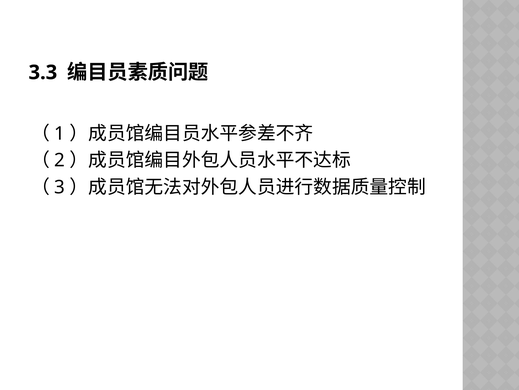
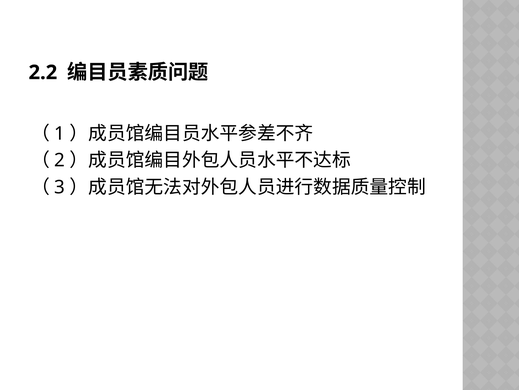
3.3: 3.3 -> 2.2
